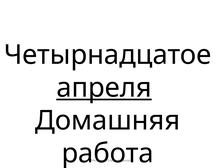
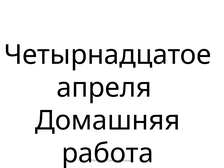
апреля underline: present -> none
